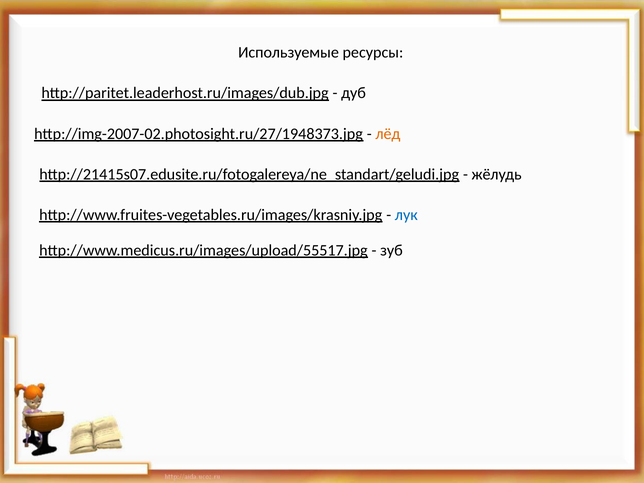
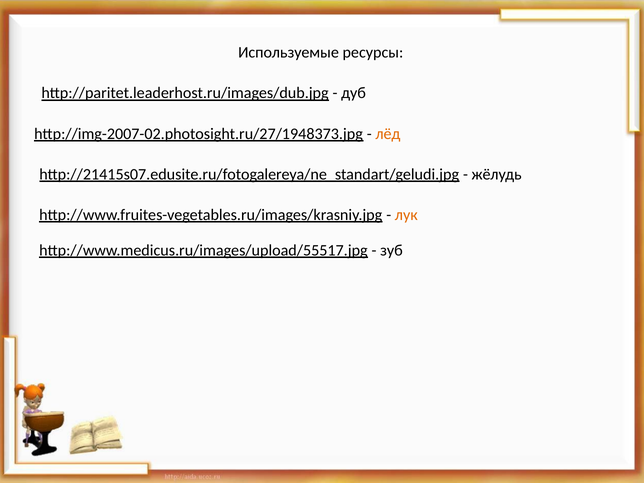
лук colour: blue -> orange
